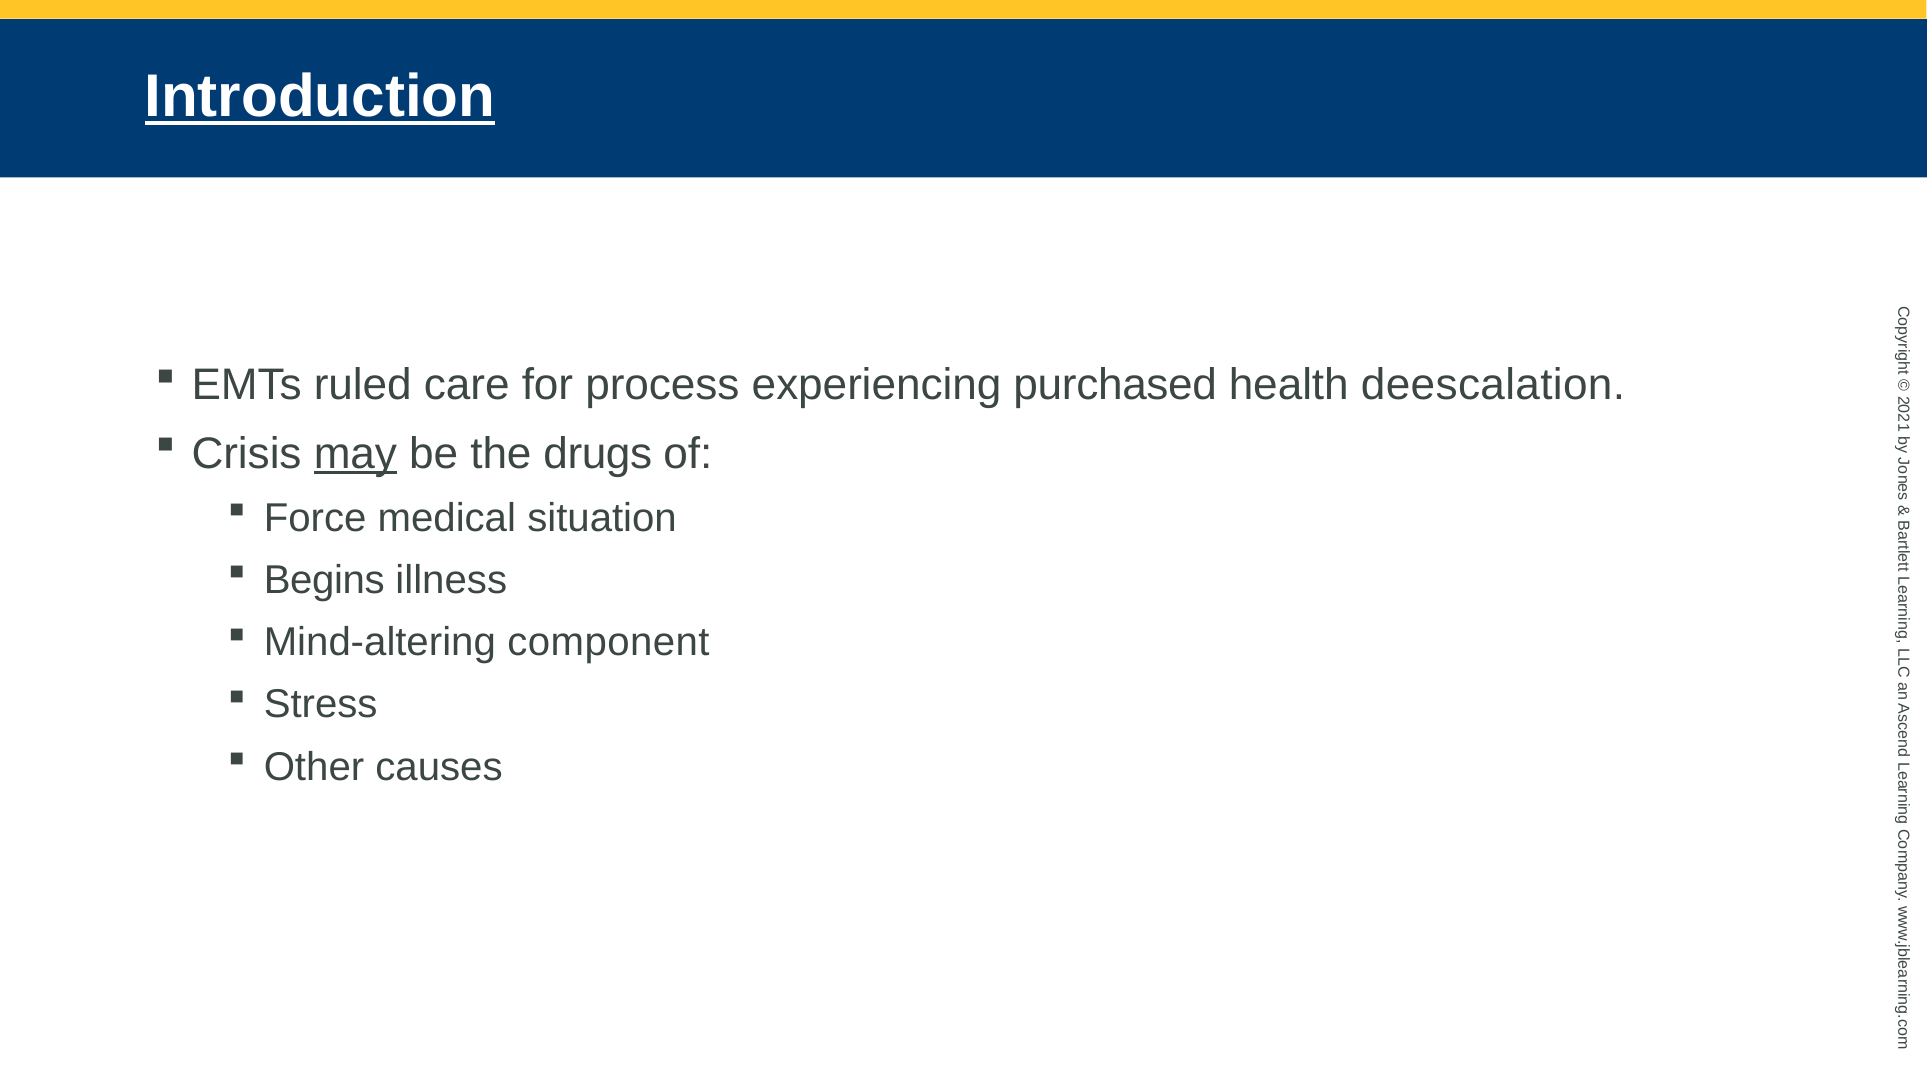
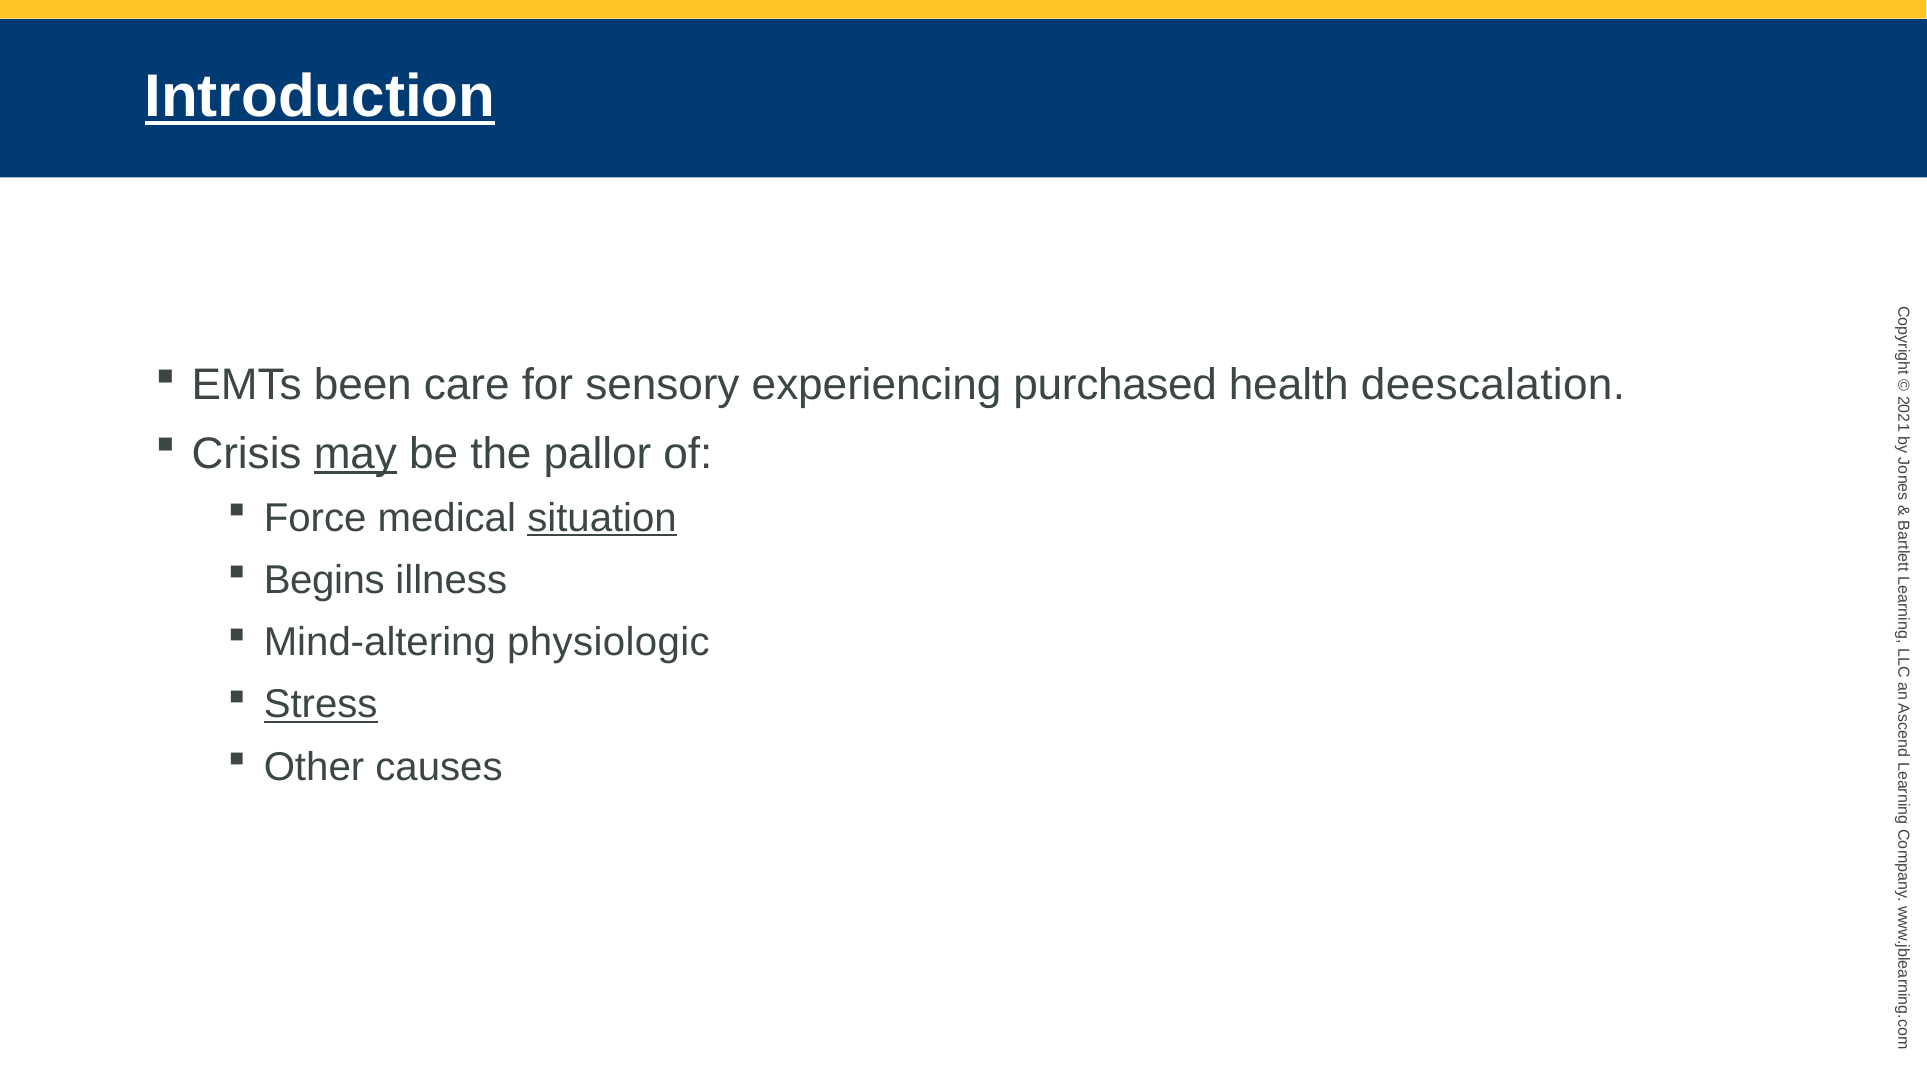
ruled: ruled -> been
process: process -> sensory
drugs: drugs -> pallor
situation underline: none -> present
component: component -> physiologic
Stress underline: none -> present
